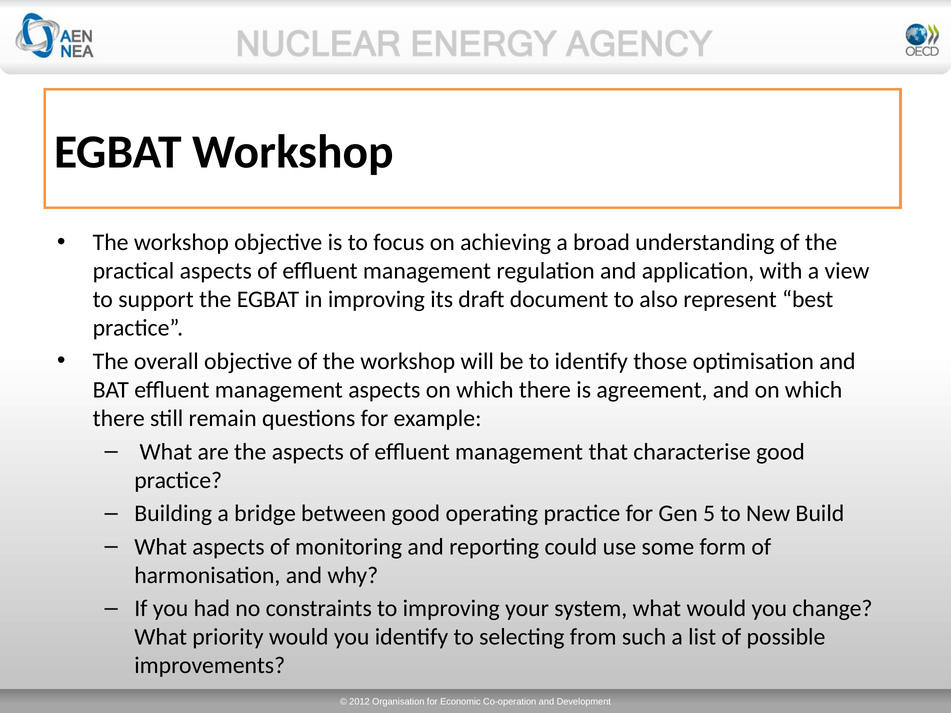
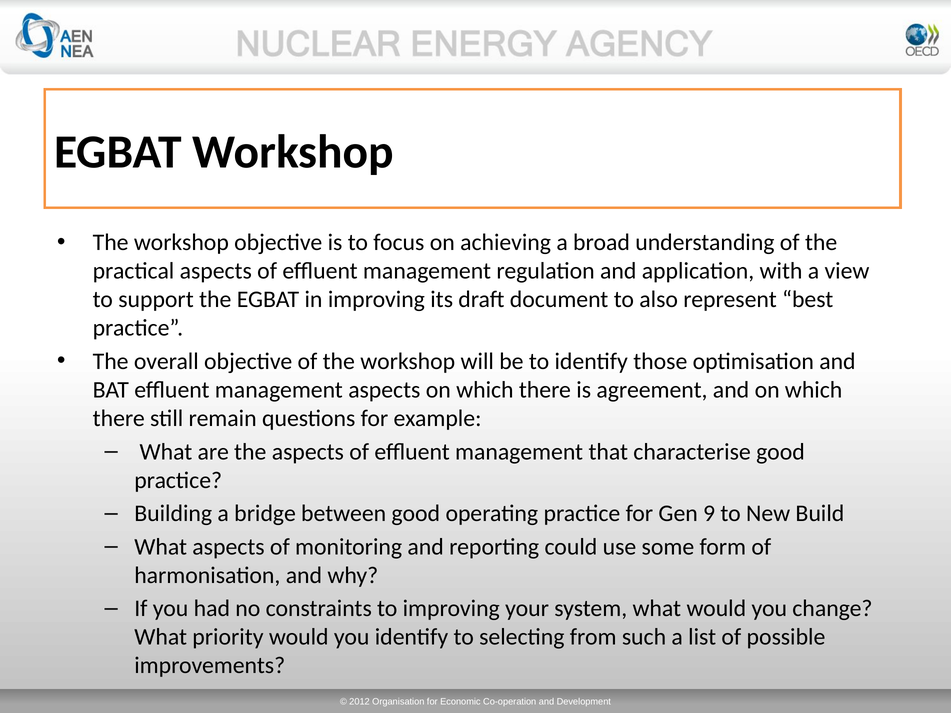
5: 5 -> 9
